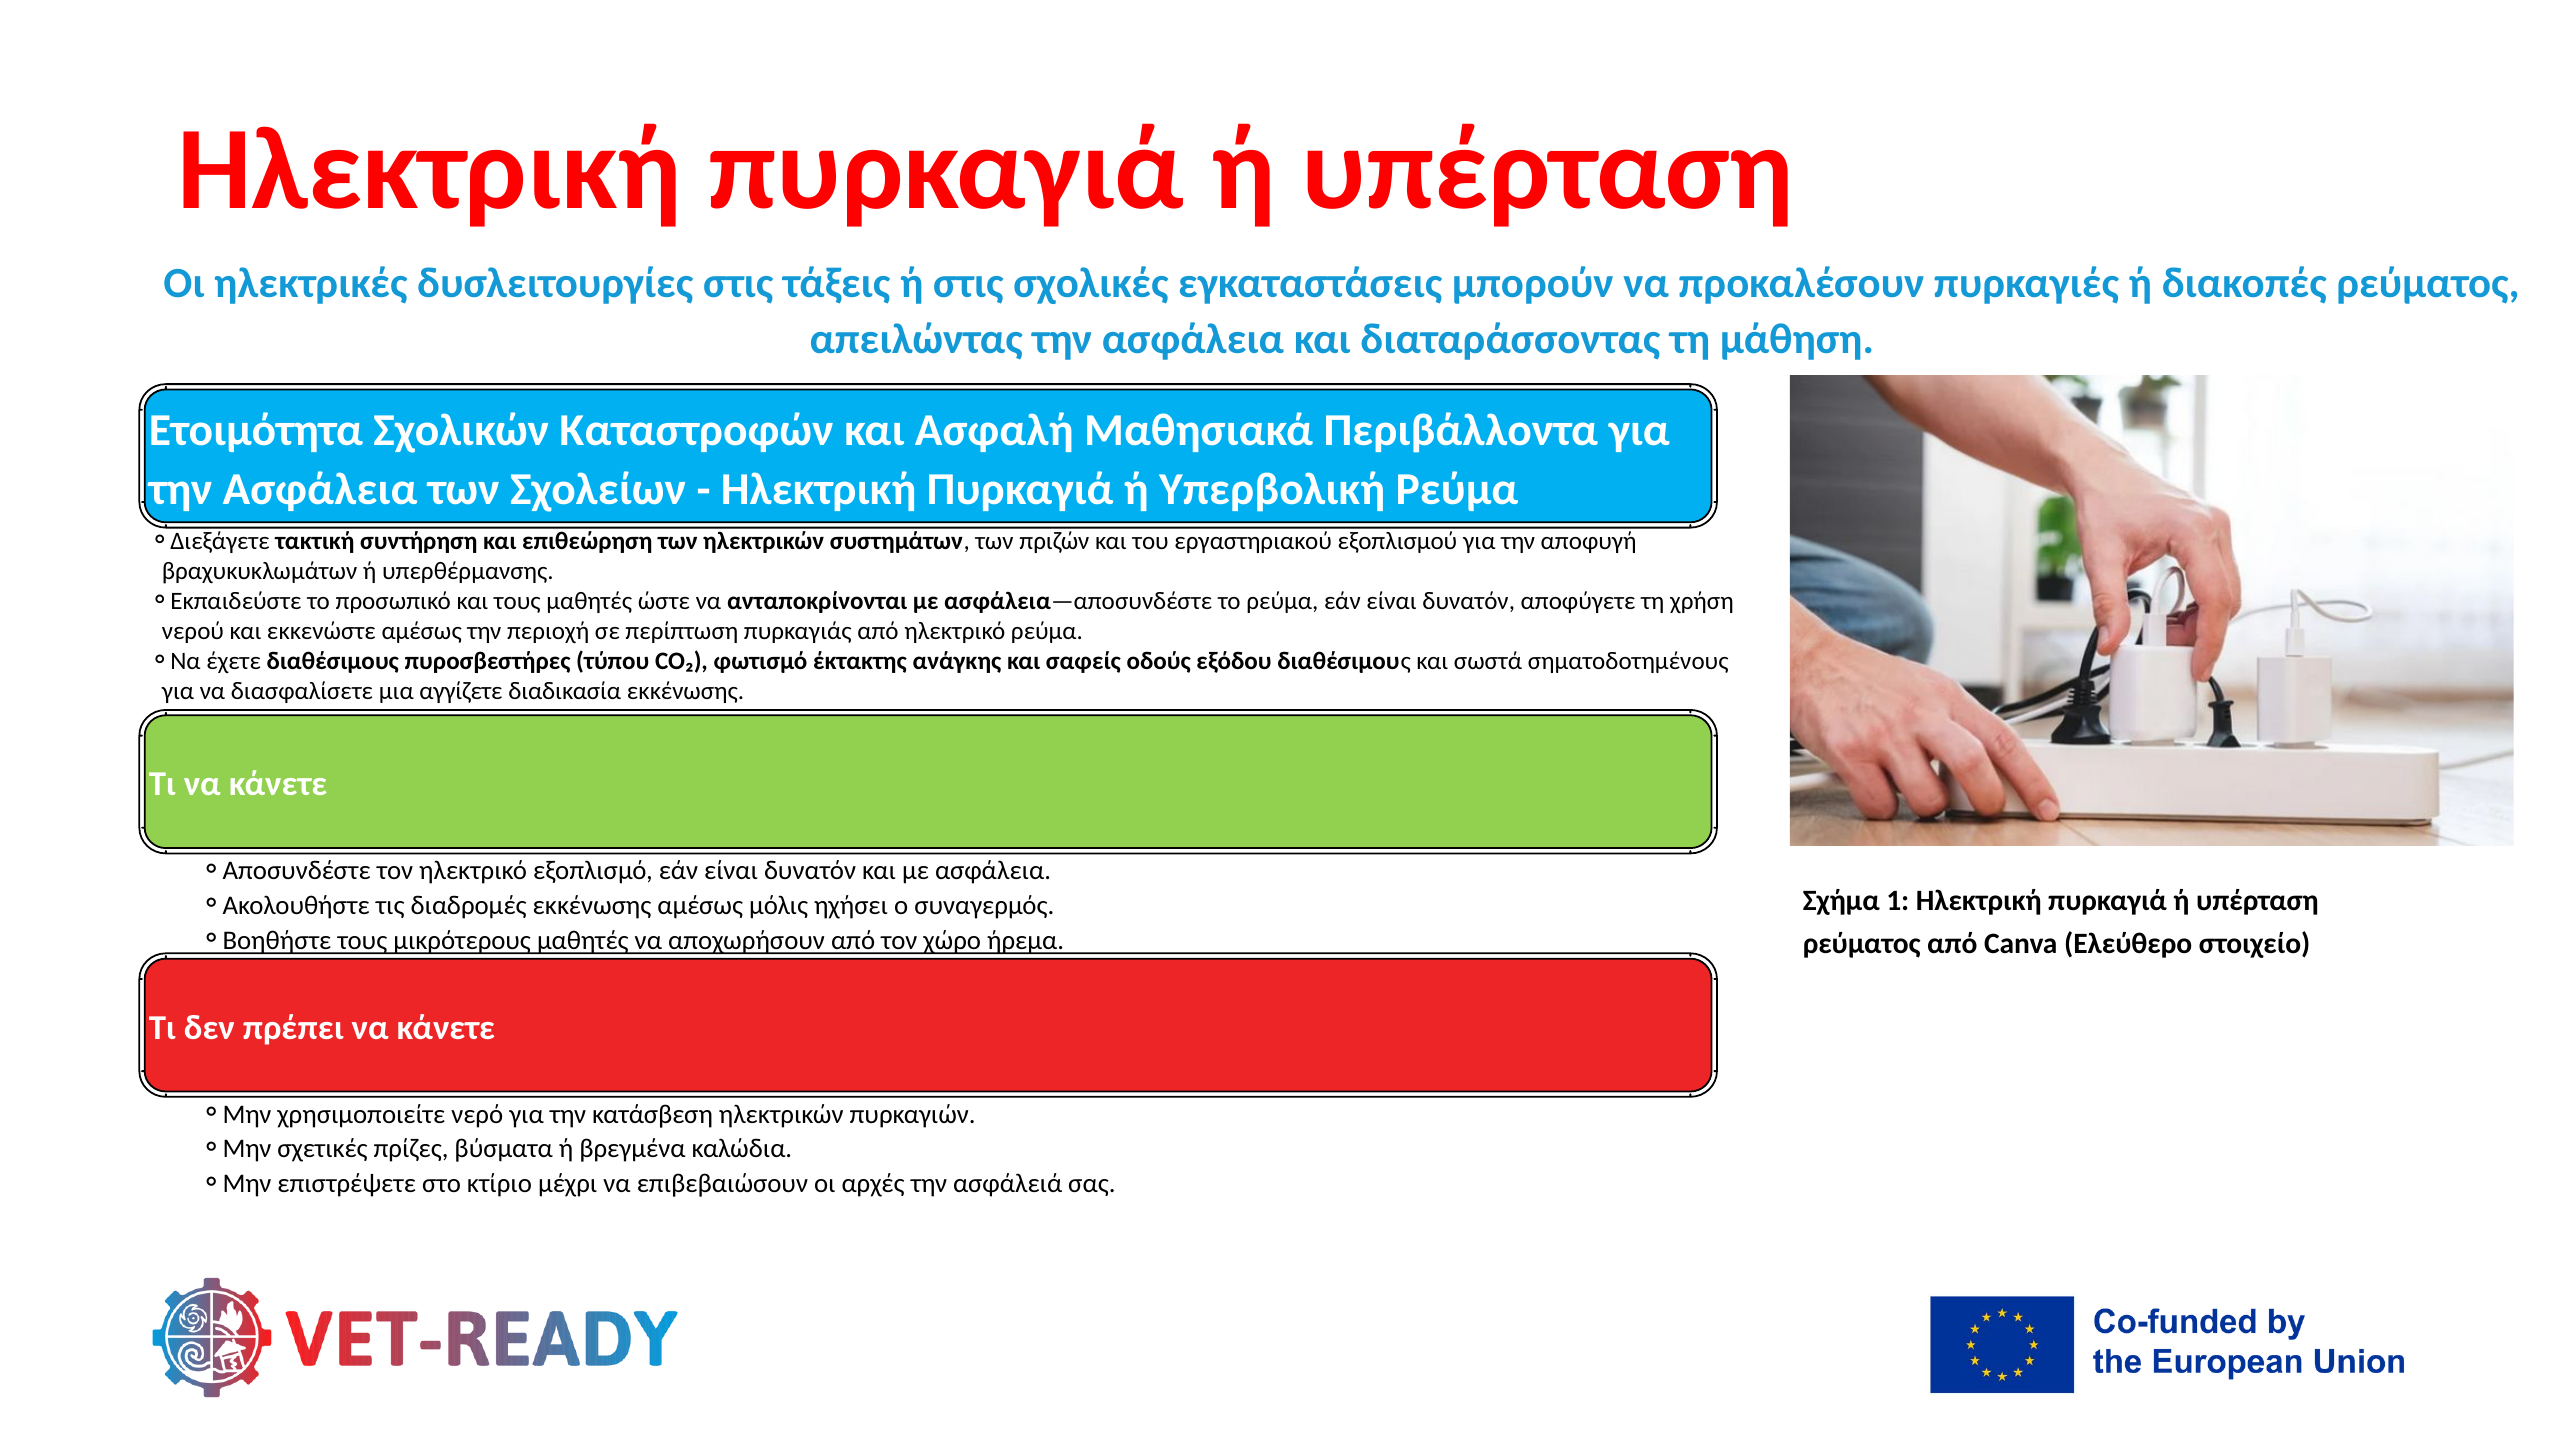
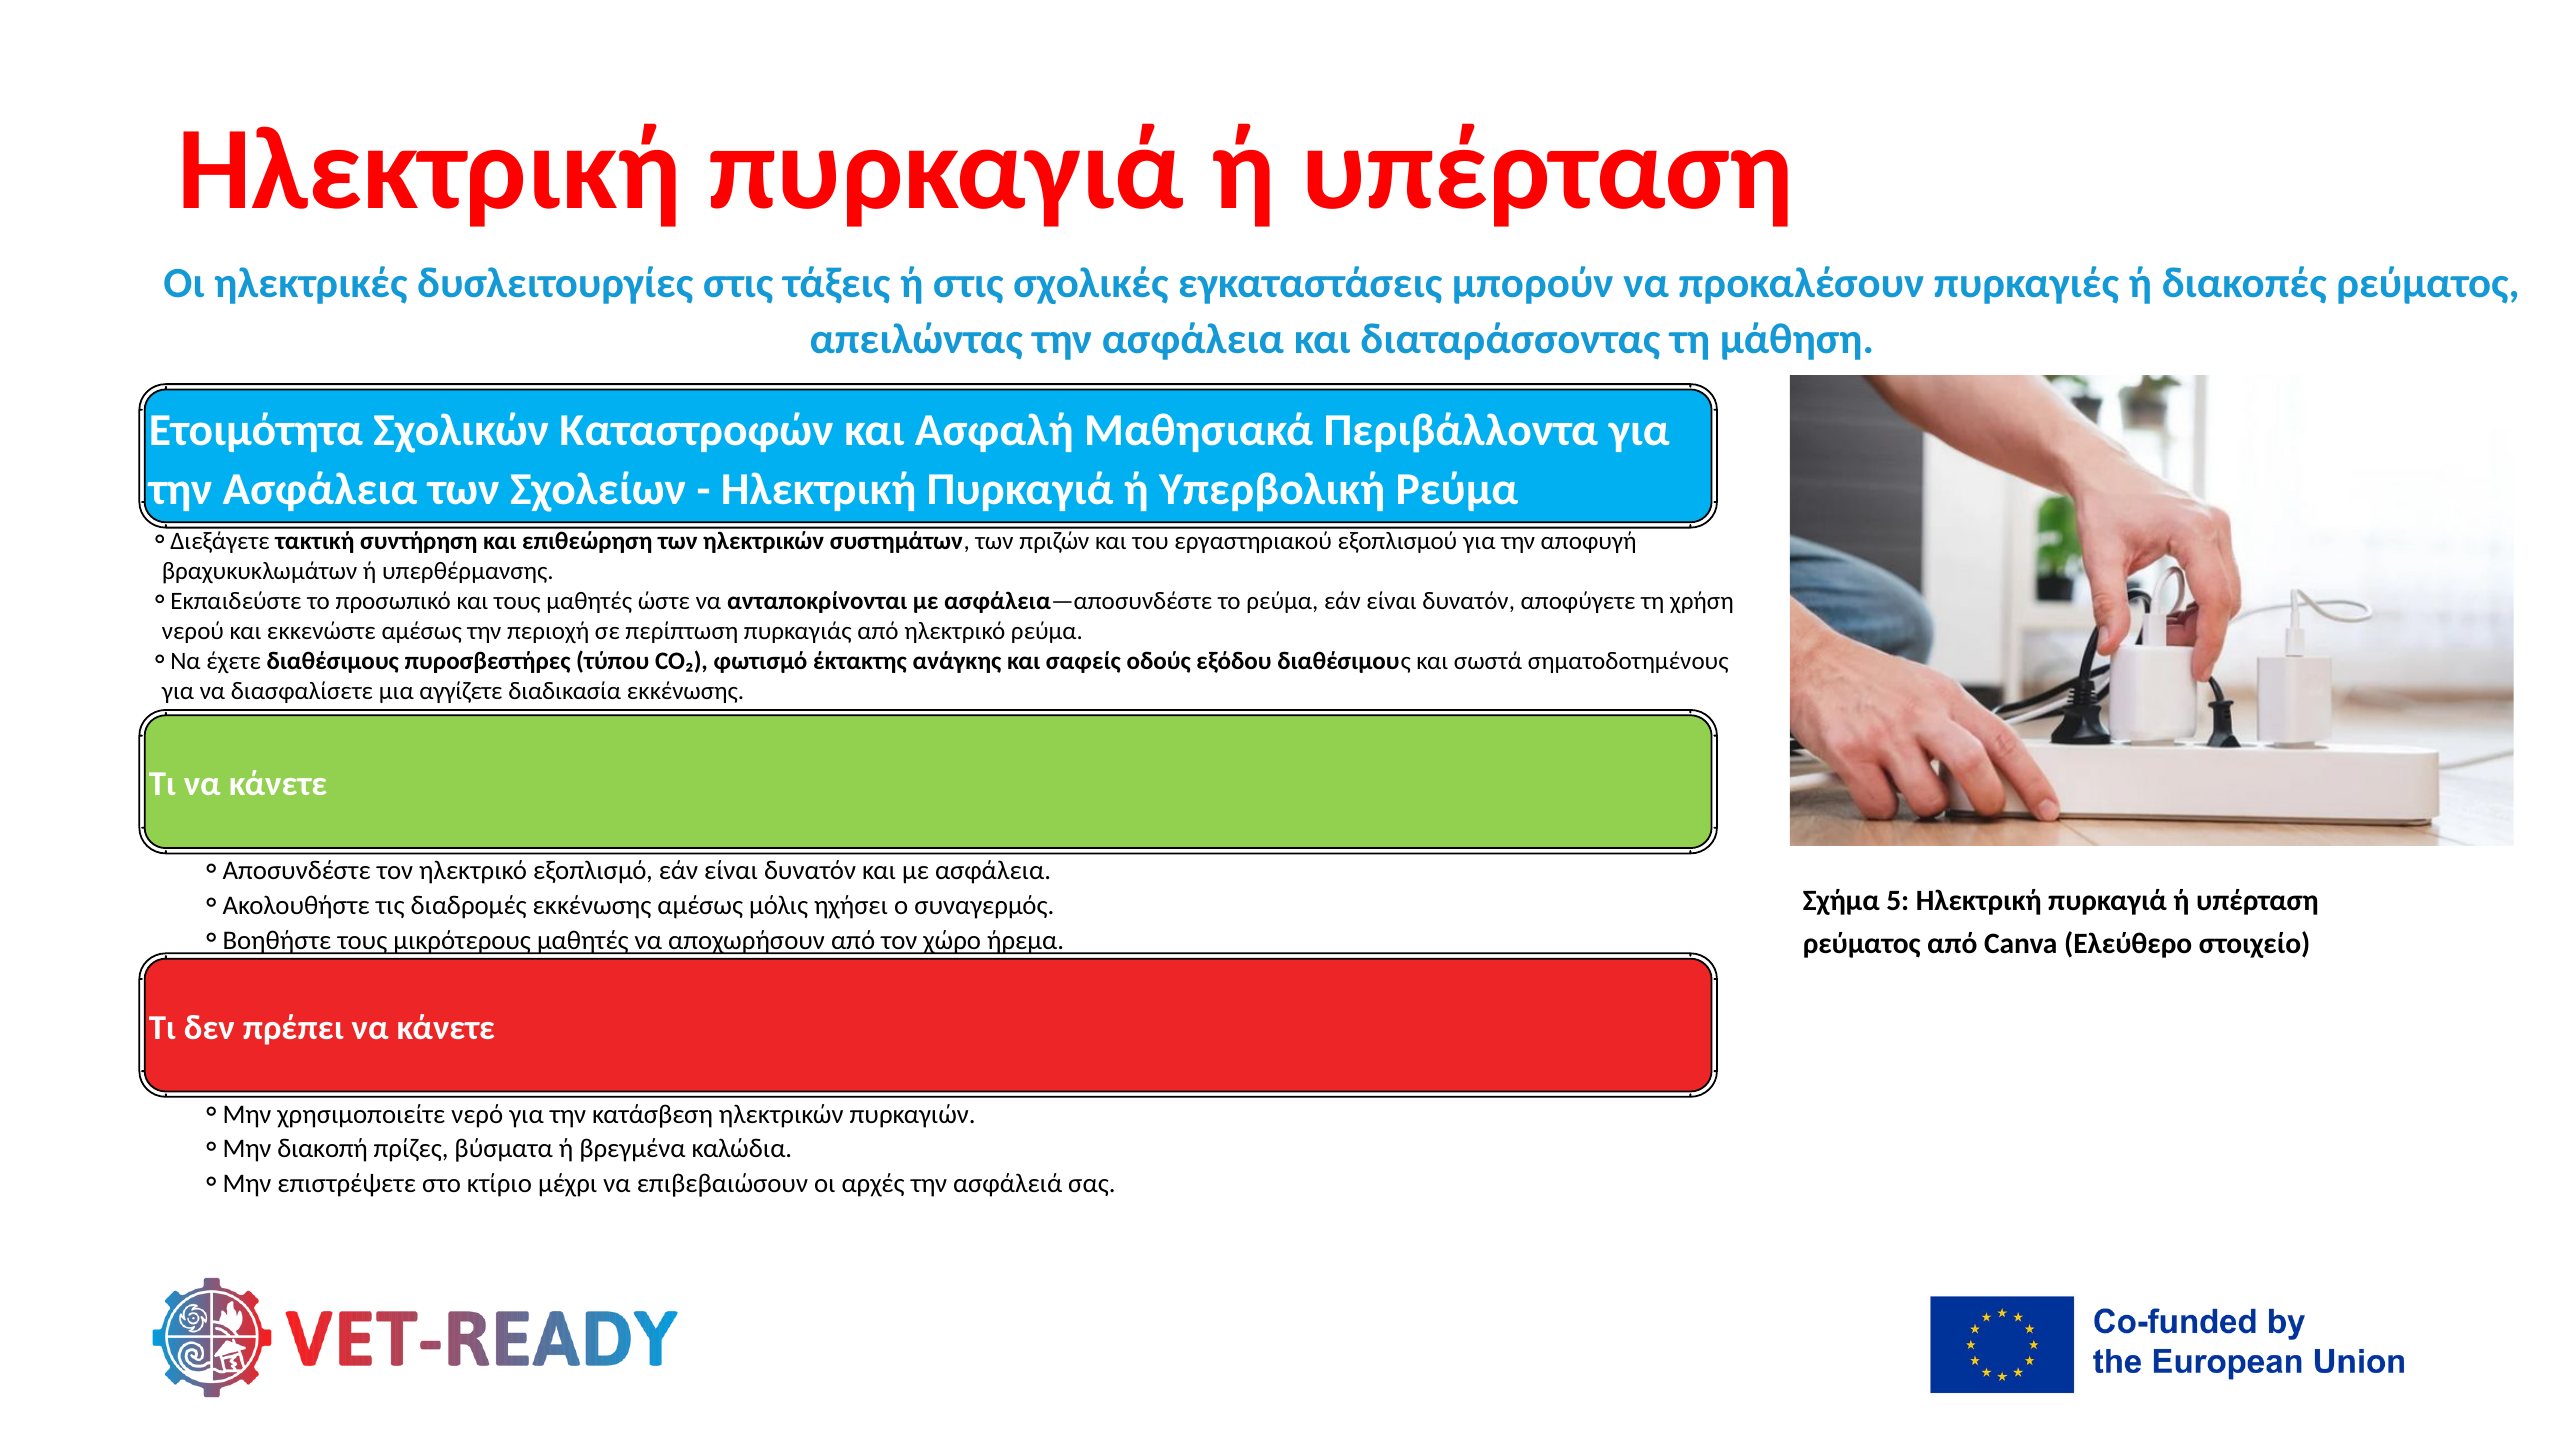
1: 1 -> 5
σχετικές: σχετικές -> διακοπή
